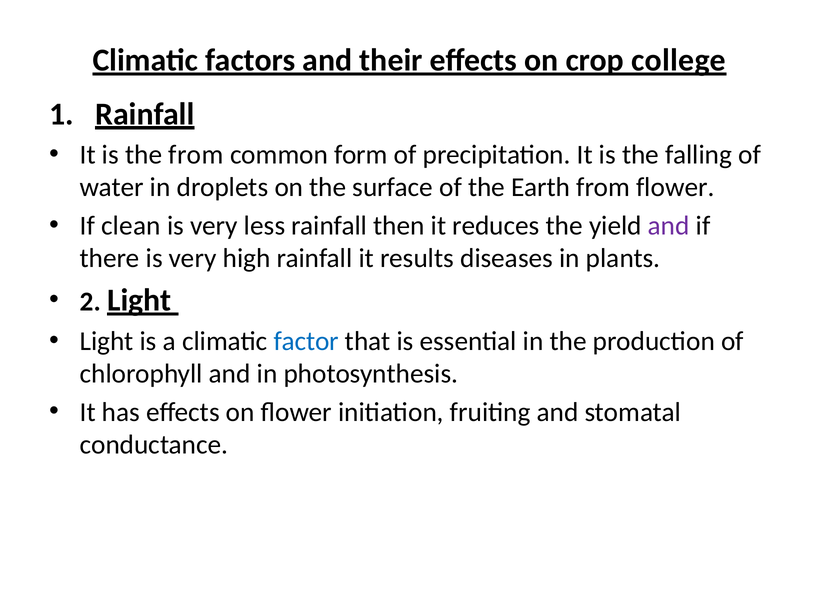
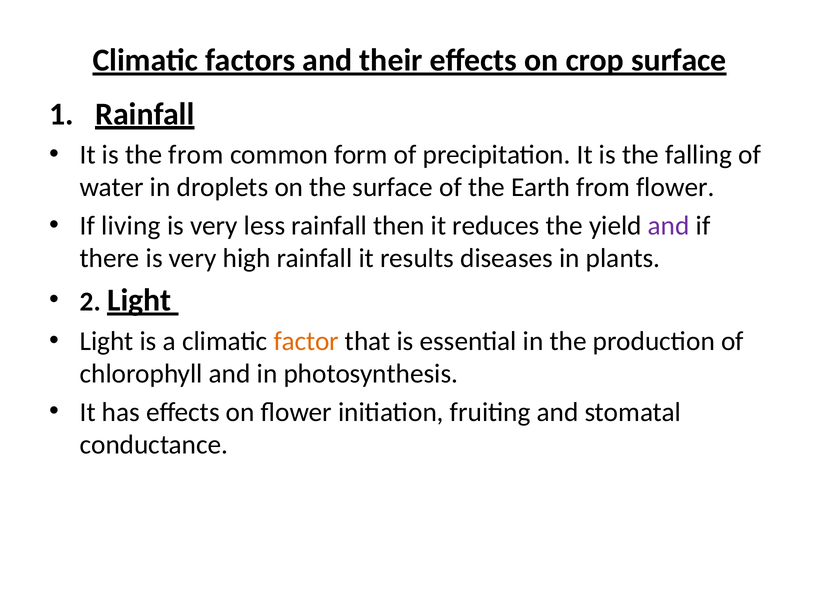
crop college: college -> surface
clean: clean -> living
factor colour: blue -> orange
